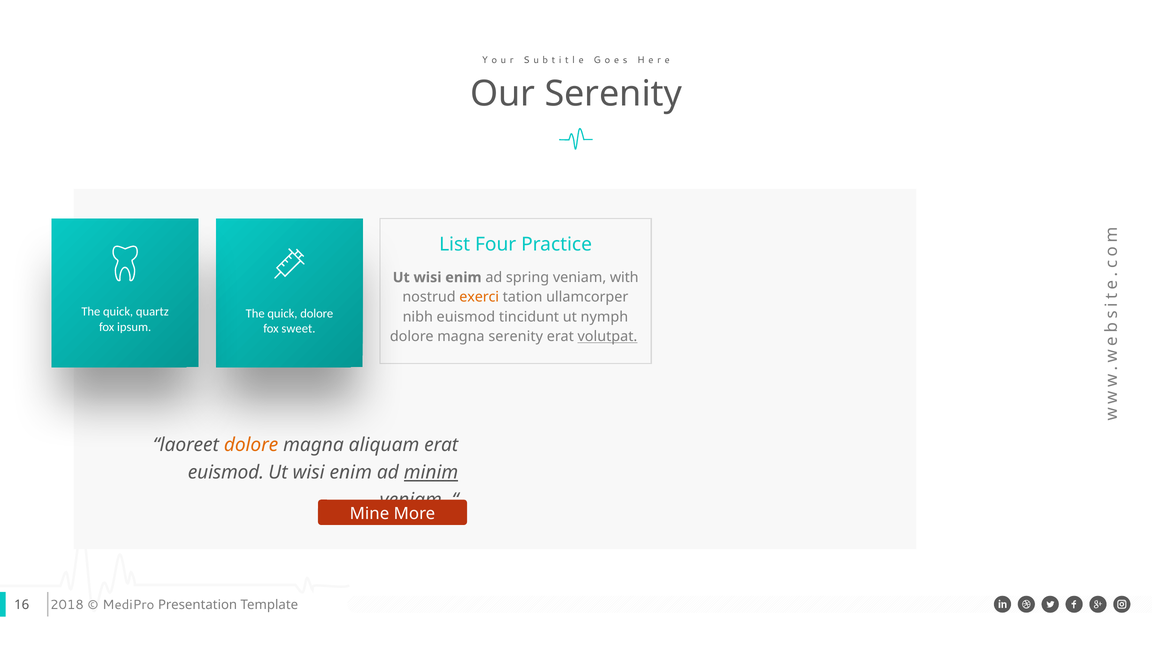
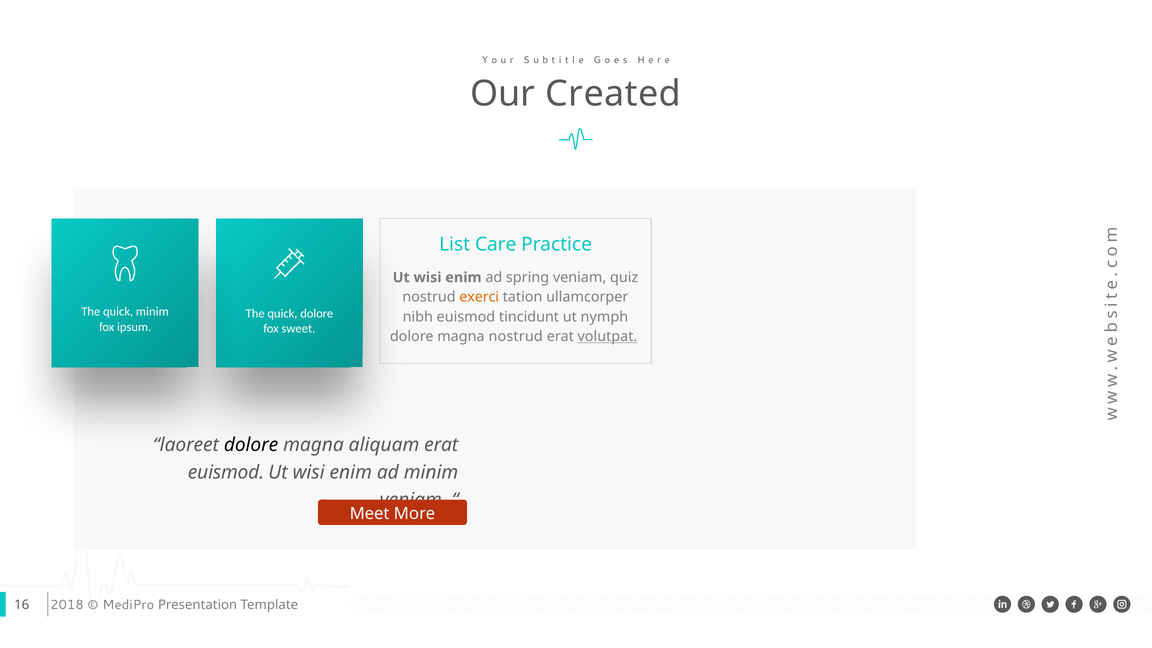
Our Serenity: Serenity -> Created
Four: Four -> Care
with: with -> quiz
quick quartz: quartz -> minim
magna serenity: serenity -> nostrud
dolore at (251, 445) colour: orange -> black
minim at (431, 472) underline: present -> none
Mine: Mine -> Meet
